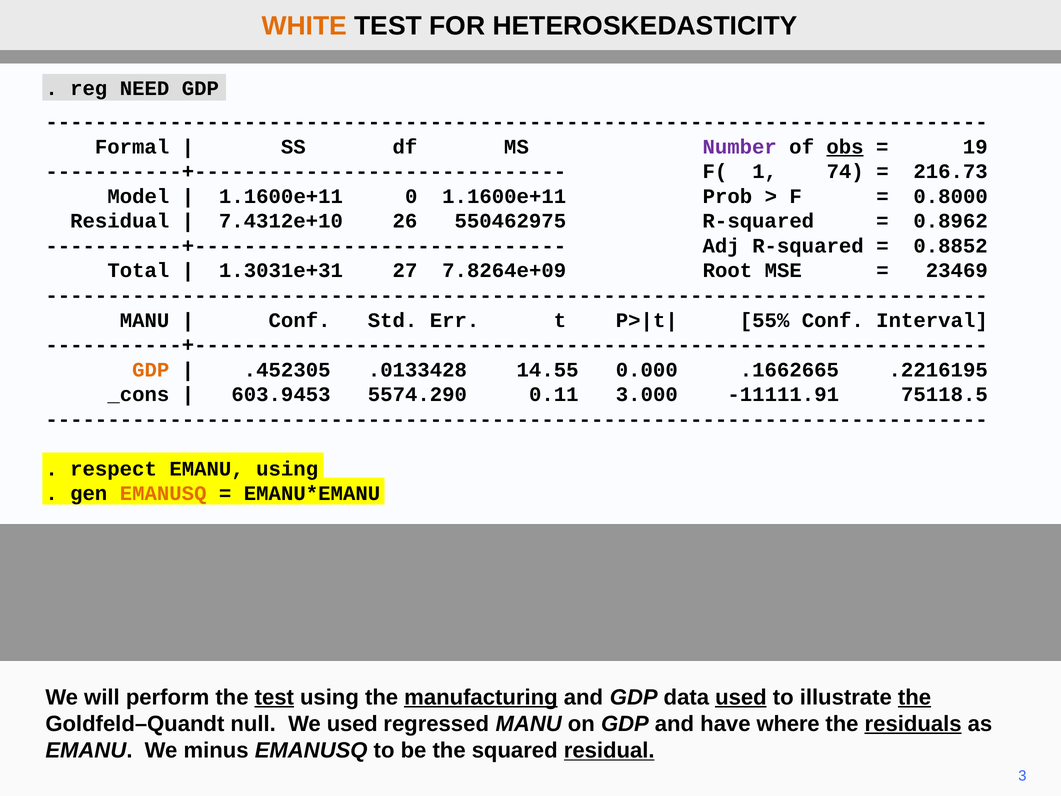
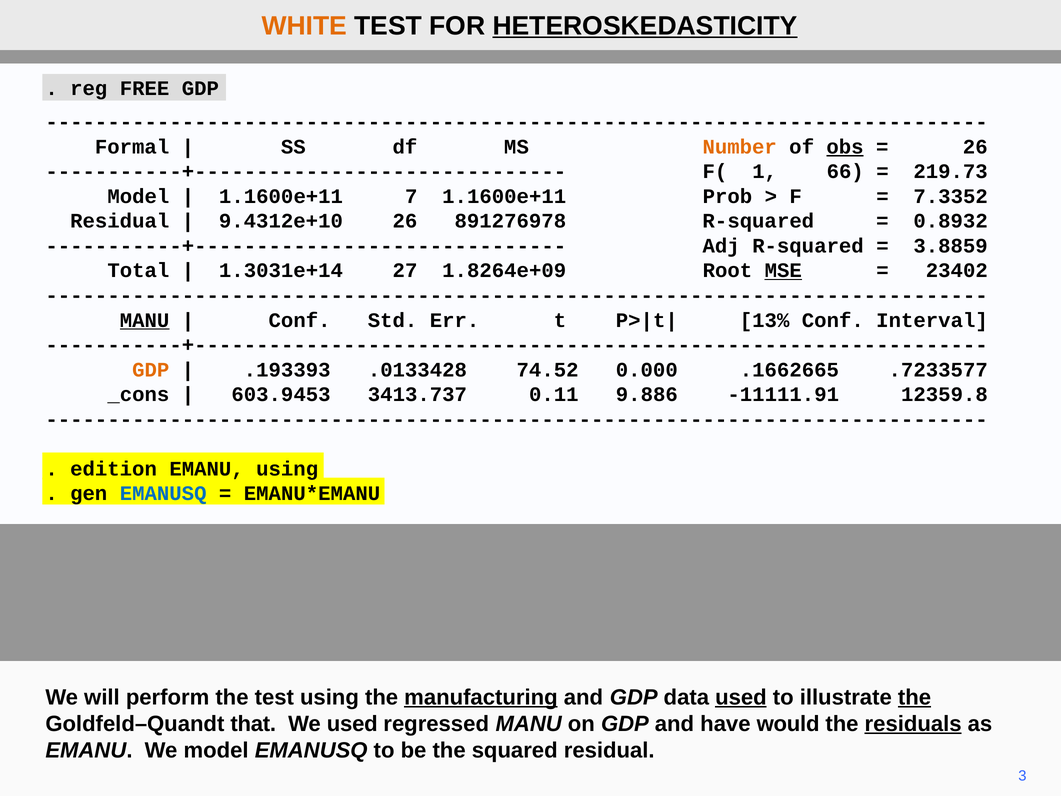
HETEROSKEDASTICITY underline: none -> present
NEED: NEED -> FREE
Number colour: purple -> orange
19 at (975, 147): 19 -> 26
74: 74 -> 66
216.73: 216.73 -> 219.73
0: 0 -> 7
0.8000: 0.8000 -> 7.3352
7.4312e+10: 7.4312e+10 -> 9.4312e+10
550462975: 550462975 -> 891276978
0.8962: 0.8962 -> 0.8932
0.8852: 0.8852 -> 3.8859
1.3031e+31: 1.3031e+31 -> 1.3031e+14
7.8264e+09: 7.8264e+09 -> 1.8264e+09
MSE underline: none -> present
23469: 23469 -> 23402
MANU at (145, 320) underline: none -> present
55%: 55% -> 13%
.452305: .452305 -> .193393
14.55: 14.55 -> 74.52
.2216195: .2216195 -> .7233577
5574.290: 5574.290 -> 3413.737
3.000: 3.000 -> 9.886
75118.5: 75118.5 -> 12359.8
respect: respect -> edition
EMANUSQ at (163, 494) colour: orange -> blue
test at (274, 697) underline: present -> none
null: null -> that
where: where -> would
We minus: minus -> model
residual at (609, 750) underline: present -> none
